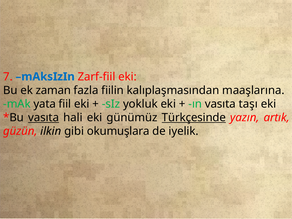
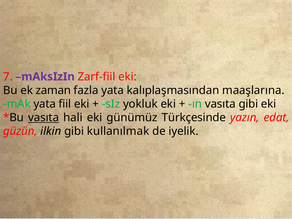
mAksIzIn colour: blue -> purple
fazla fiilin: fiilin -> yata
vasıta taşı: taşı -> gibi
Türkçesinde underline: present -> none
artık: artık -> edat
okumuşlara: okumuşlara -> kullanılmak
